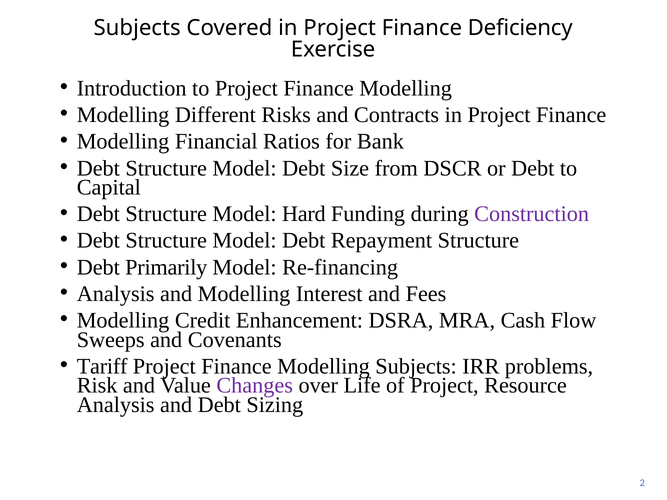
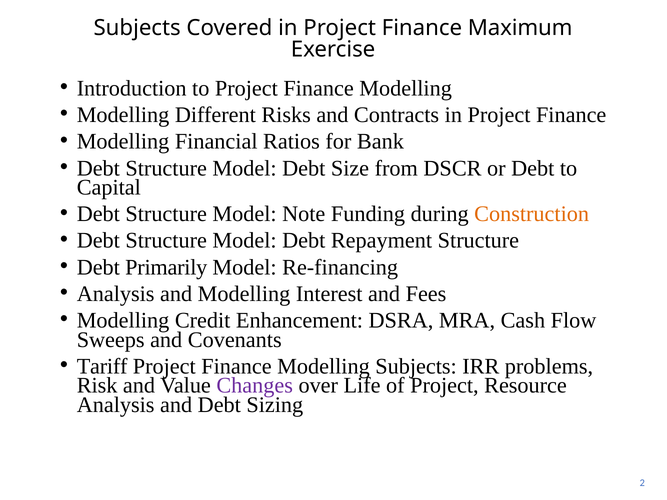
Deficiency: Deficiency -> Maximum
Hard: Hard -> Note
Construction colour: purple -> orange
